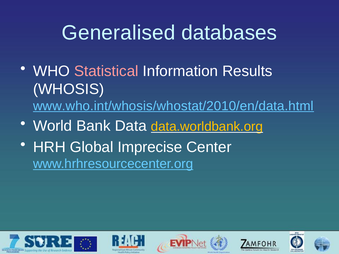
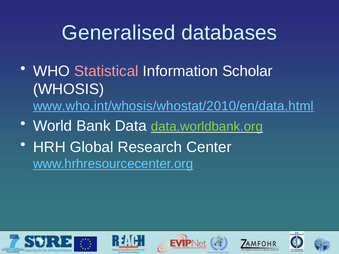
Results: Results -> Scholar
data.worldbank.org colour: yellow -> light green
Imprecise: Imprecise -> Research
